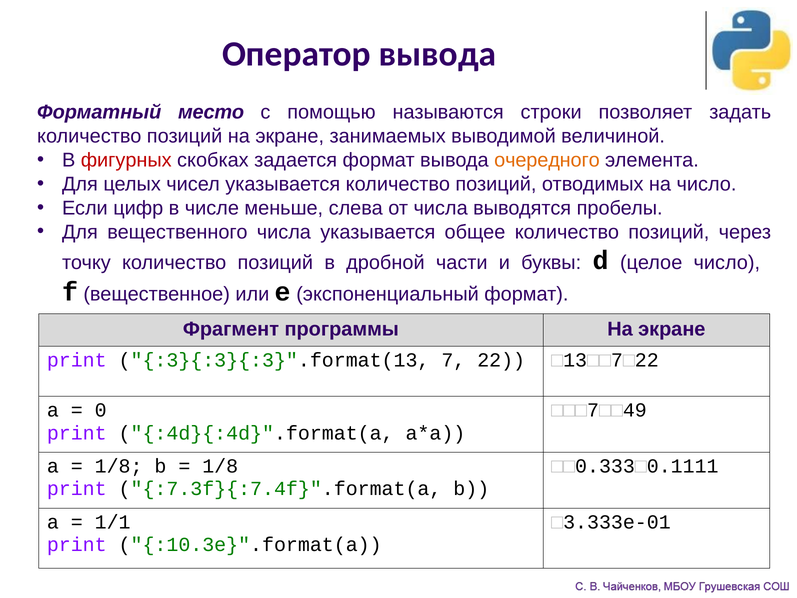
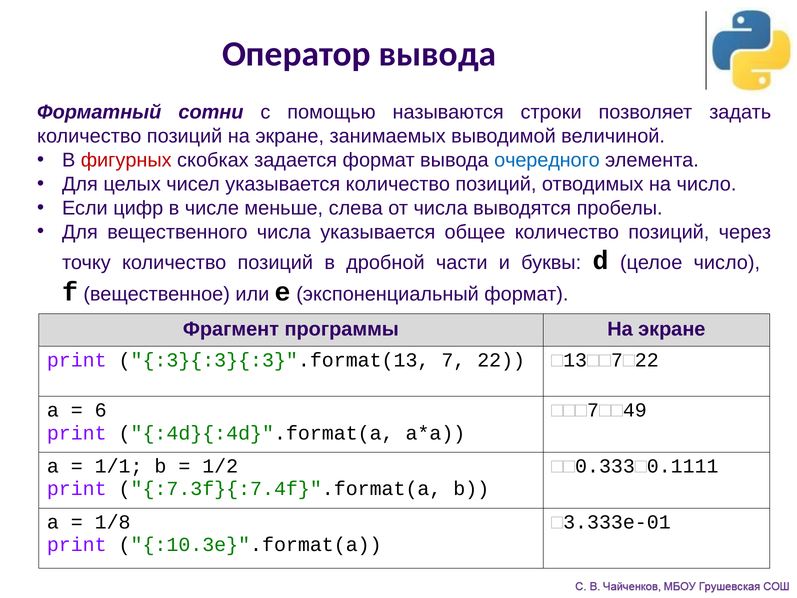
место: место -> сотни
очередного colour: orange -> blue
0: 0 -> 6
1/8 at (119, 466): 1/8 -> 1/1
1/8 at (220, 466): 1/8 -> 1/2
1/1: 1/1 -> 1/8
